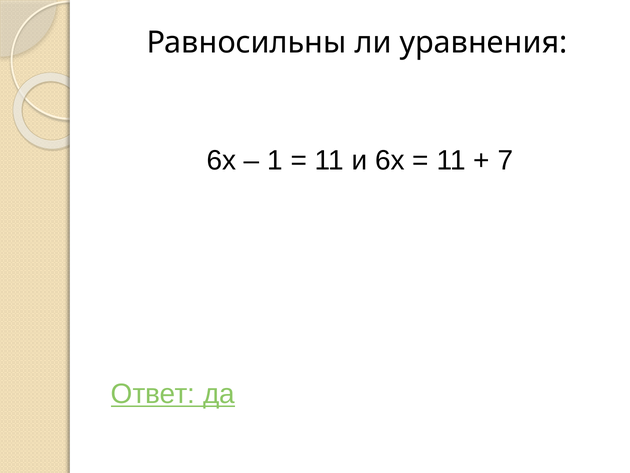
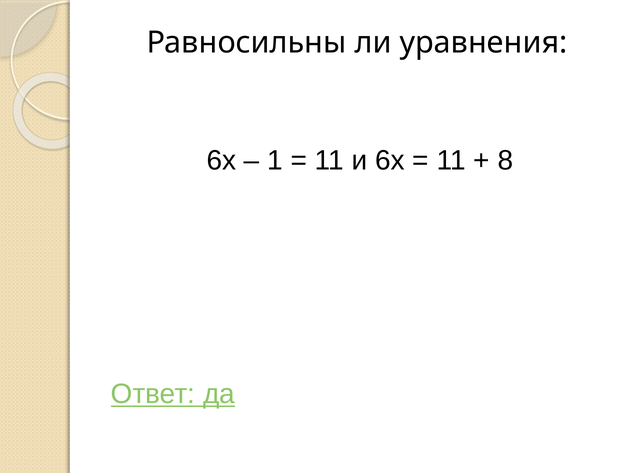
7: 7 -> 8
